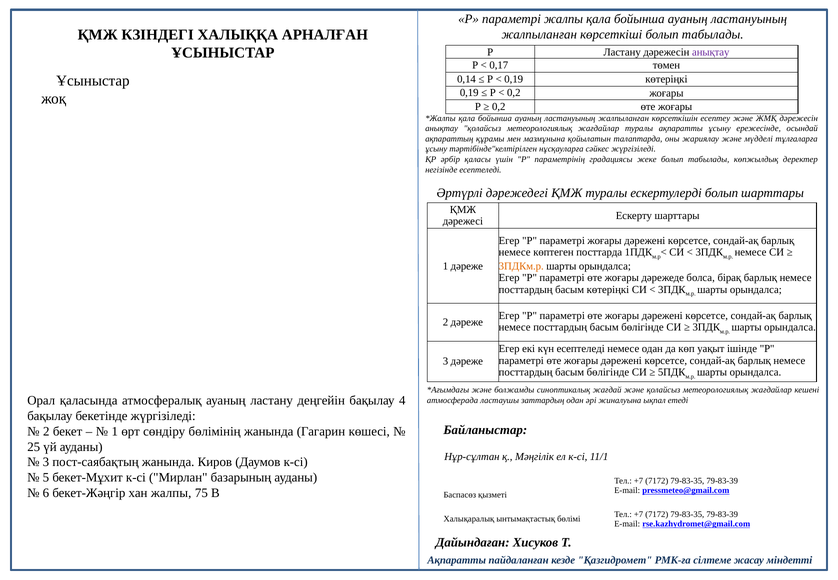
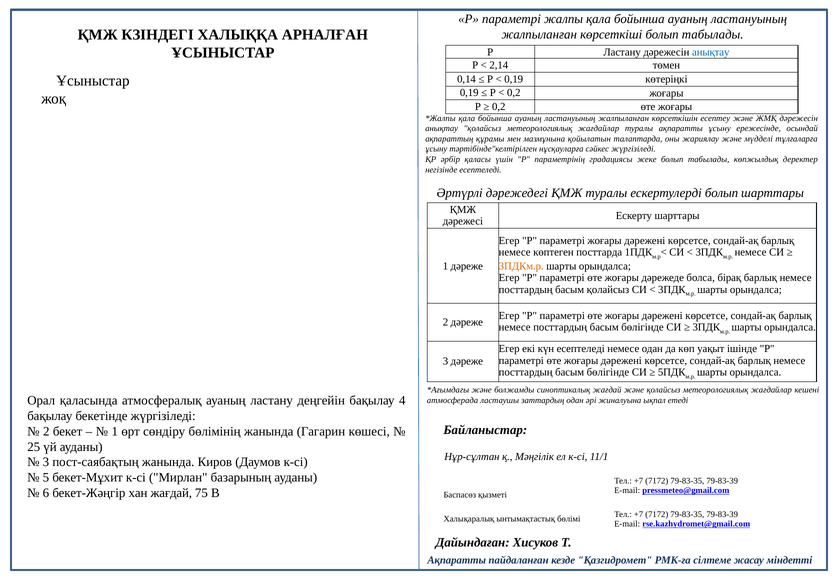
анықтау at (711, 52) colour: purple -> blue
0,17: 0,17 -> 2,14
басым көтеріңкі: көтеріңкі -> қолайсыз
хан жалпы: жалпы -> жағдай
